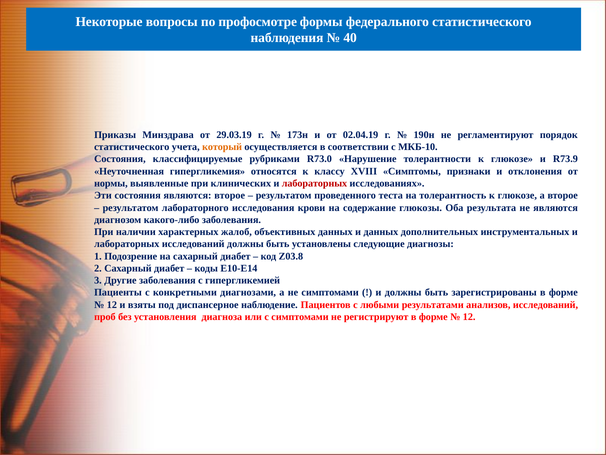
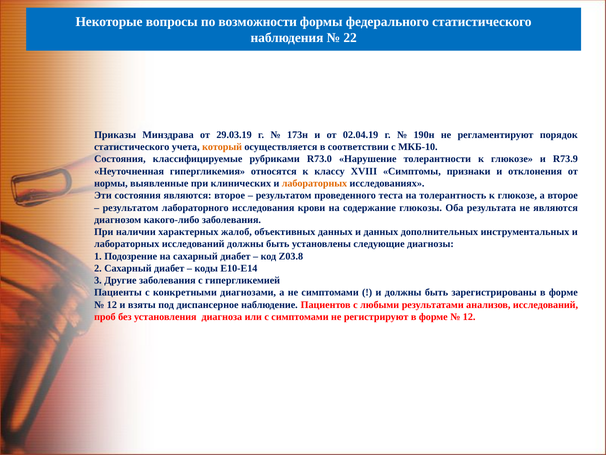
профосмотре: профосмотре -> возможности
40: 40 -> 22
лабораторных at (314, 183) colour: red -> orange
